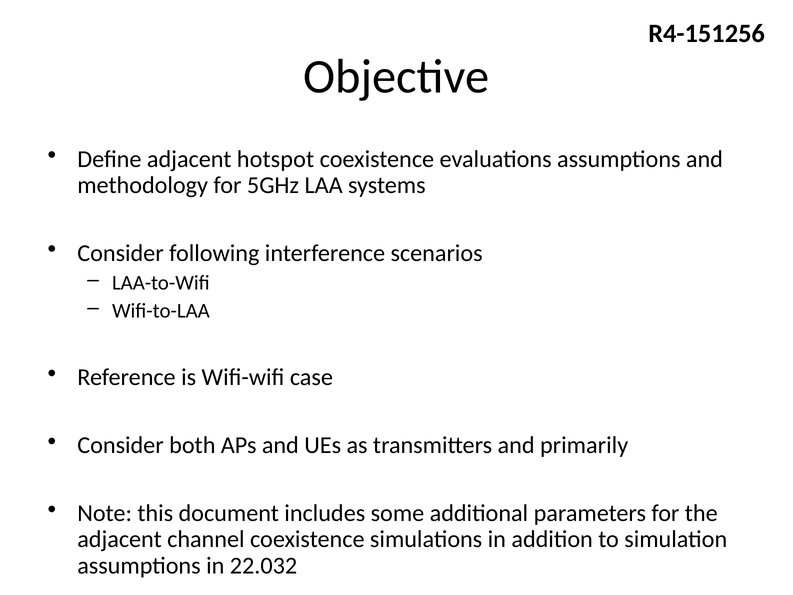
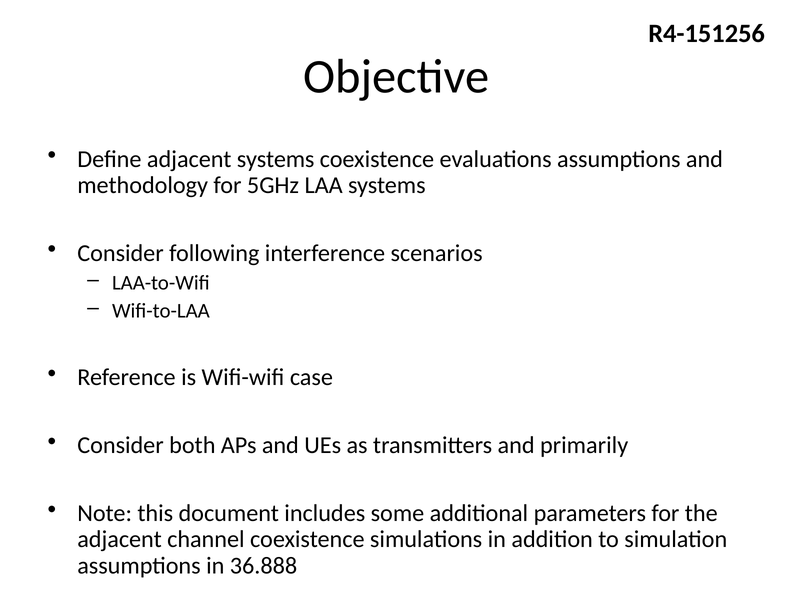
adjacent hotspot: hotspot -> systems
22.032: 22.032 -> 36.888
